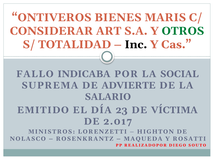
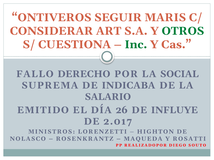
BIENES: BIENES -> SEGUIR
TOTALIDAD: TOTALIDAD -> CUESTIONA
Inc colour: black -> green
INDICABA: INDICABA -> DERECHO
ADVIERTE: ADVIERTE -> INDICABA
23: 23 -> 26
VÍCTIMA: VÍCTIMA -> INFLUYE
